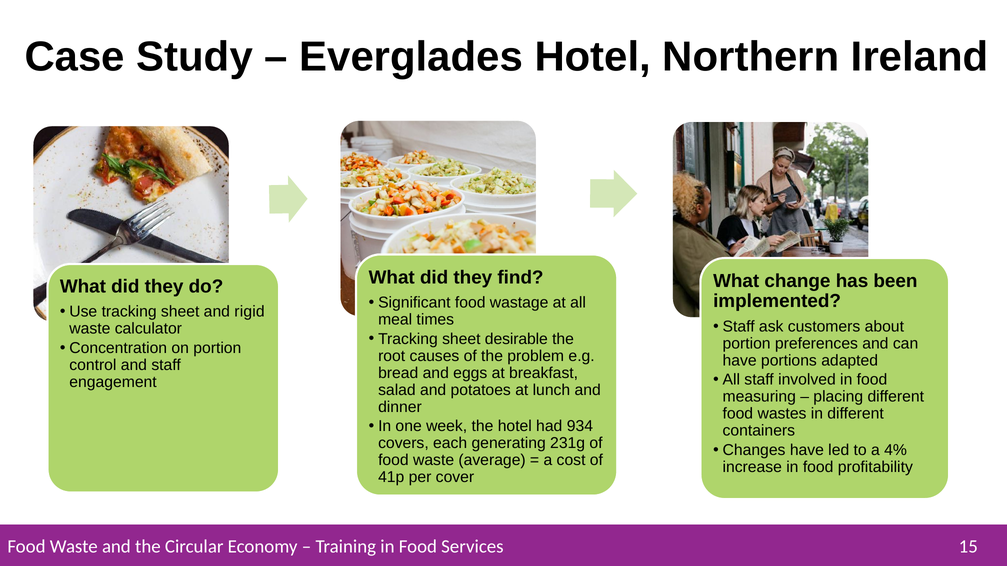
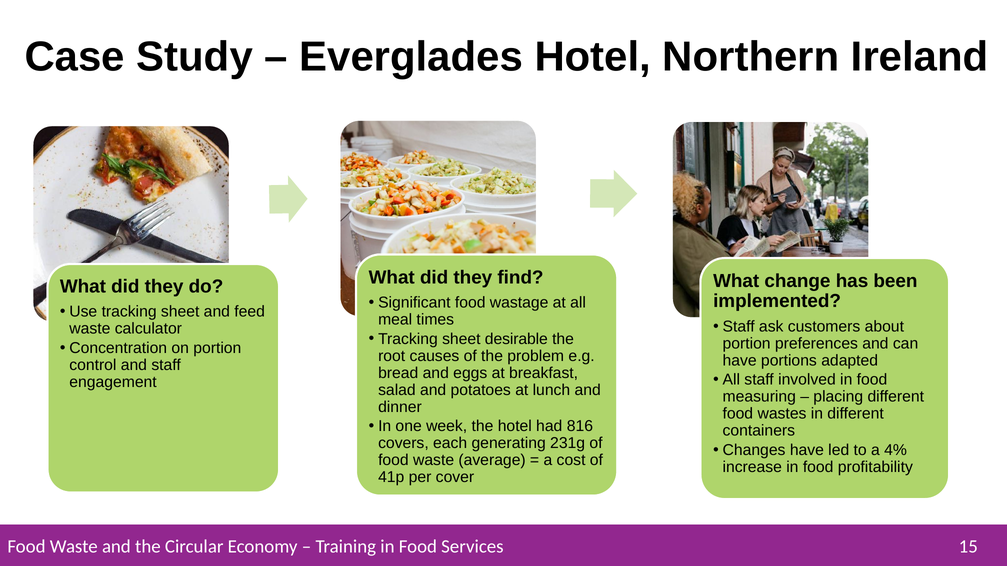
rigid: rigid -> feed
934: 934 -> 816
